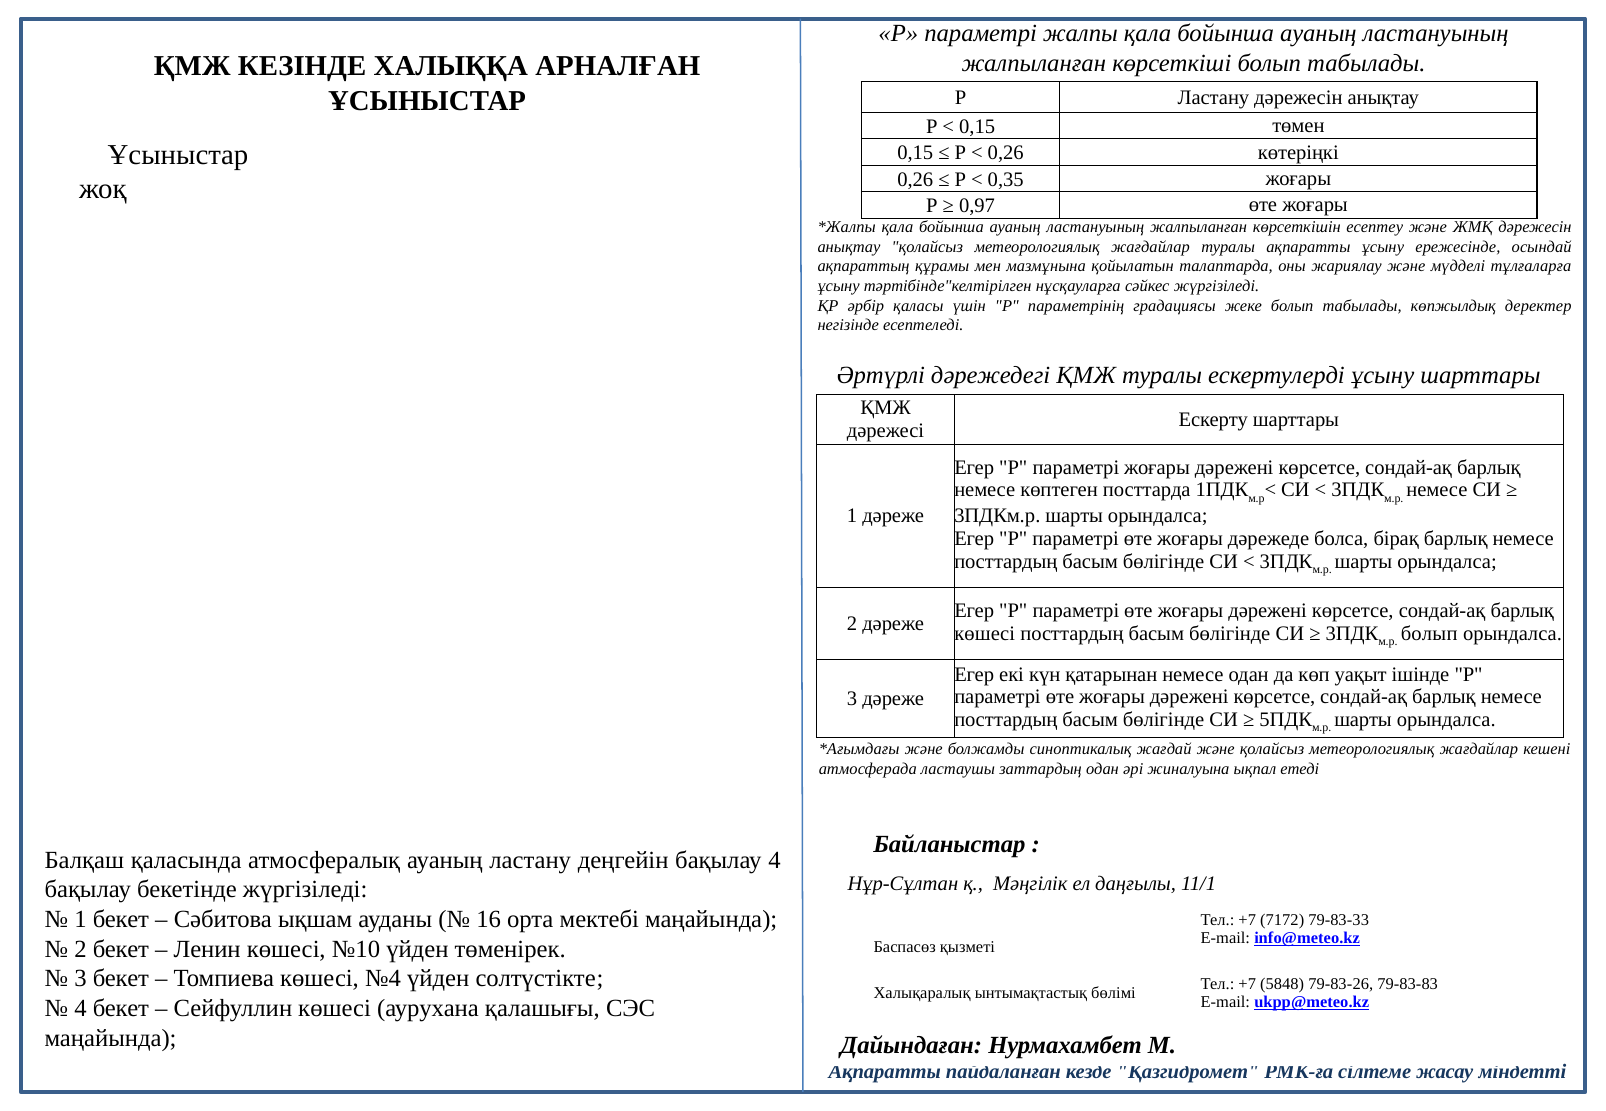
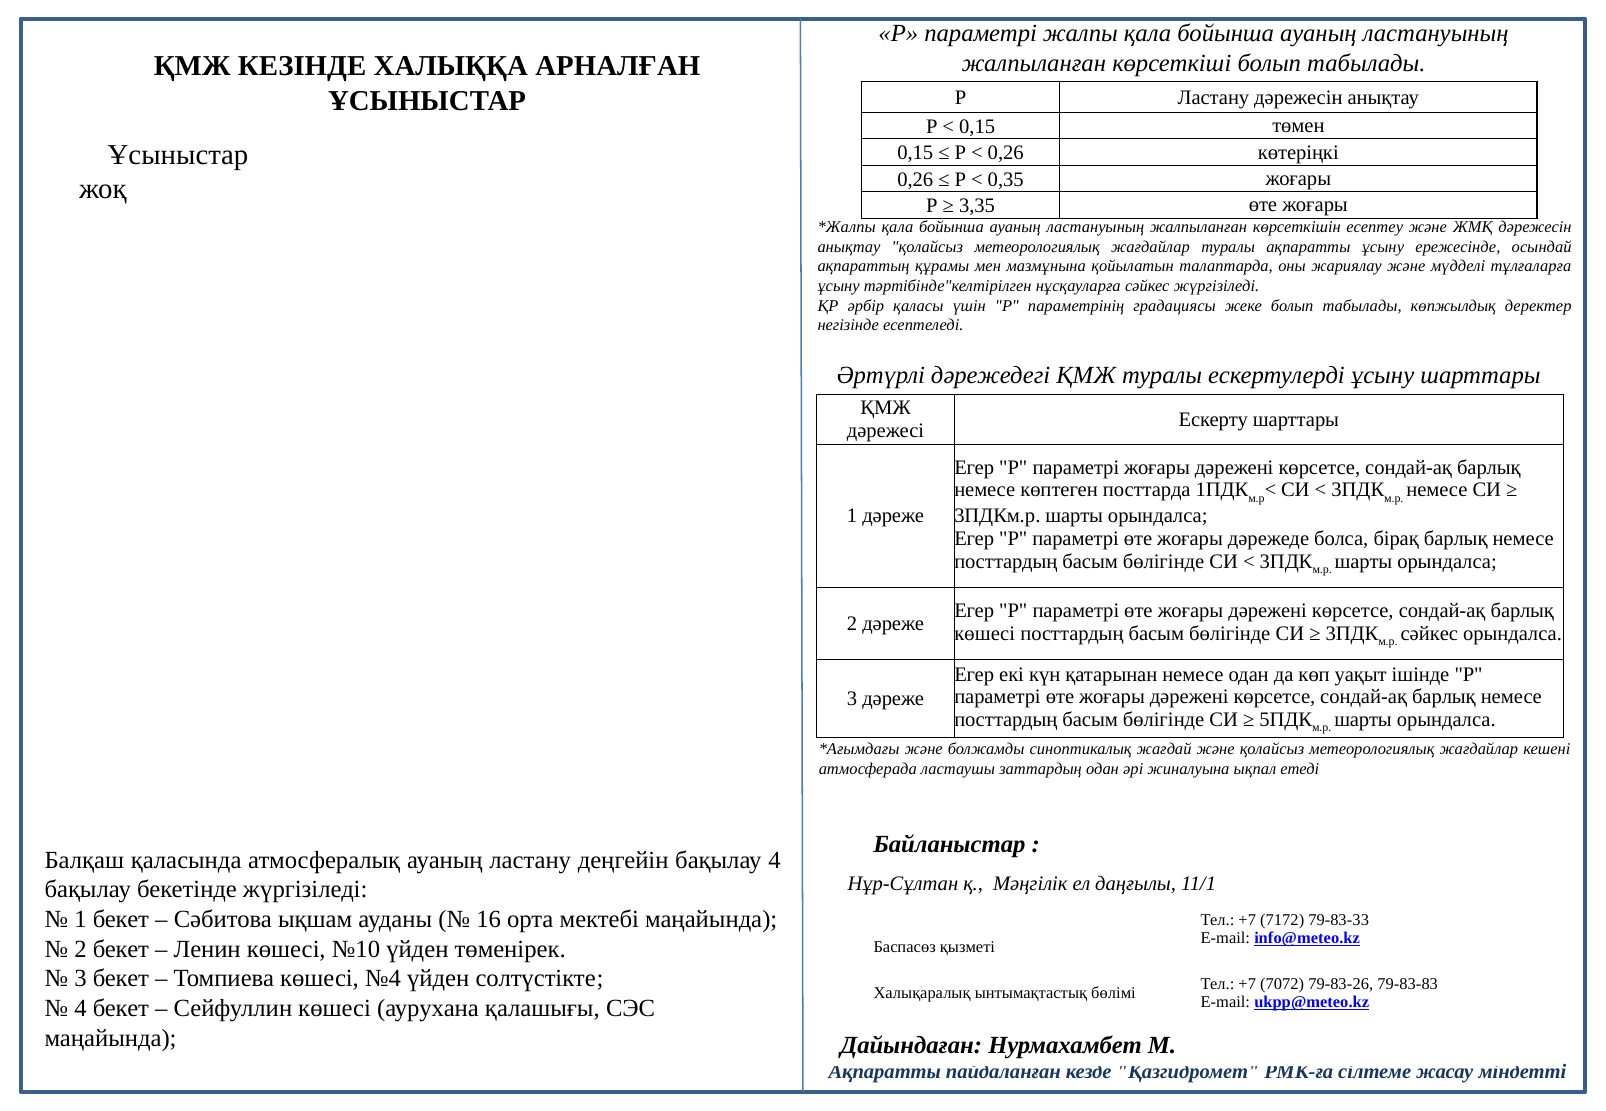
0,97: 0,97 -> 3,35
болып at (1429, 634): болып -> сәйкес
5848: 5848 -> 7072
